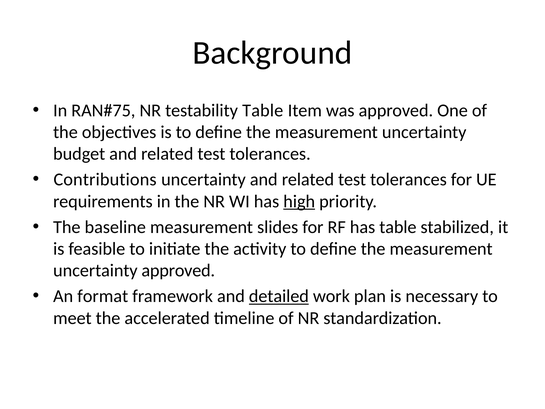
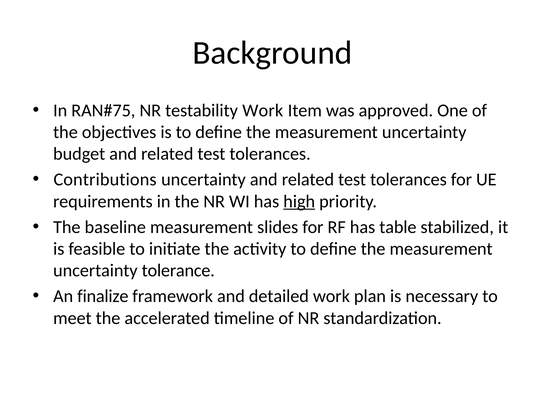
testability Table: Table -> Work
uncertainty approved: approved -> tolerance
format: format -> finalize
detailed underline: present -> none
